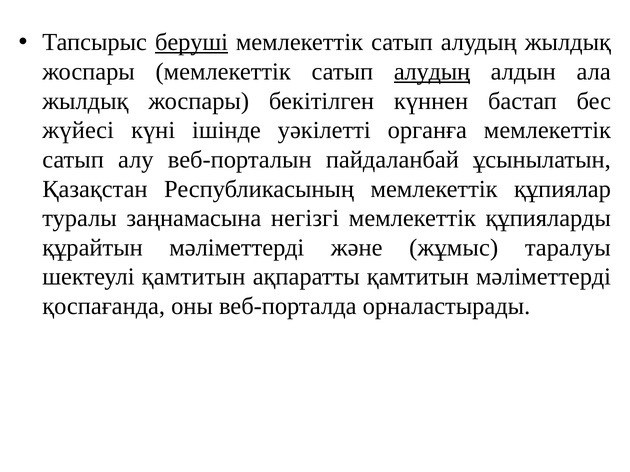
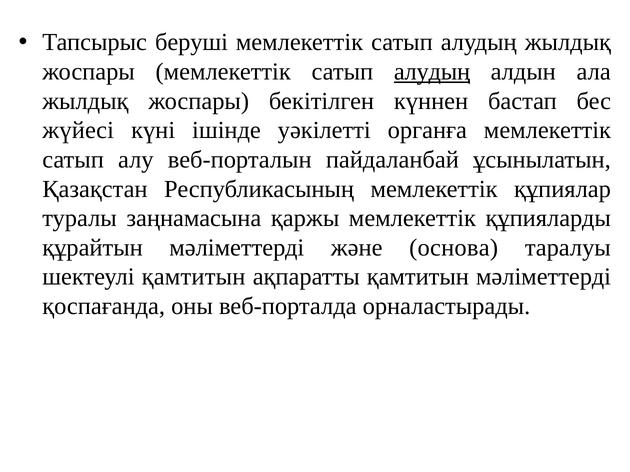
беруші underline: present -> none
негізгі: негізгі -> қаржы
жұмыс: жұмыс -> основа
